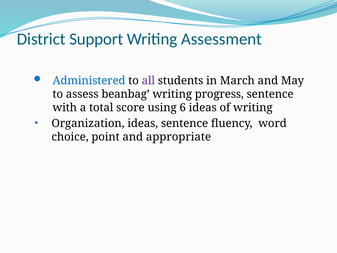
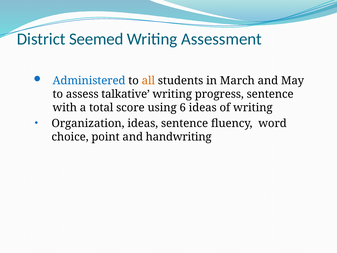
Support: Support -> Seemed
all colour: purple -> orange
beanbag: beanbag -> talkative
appropriate: appropriate -> handwriting
